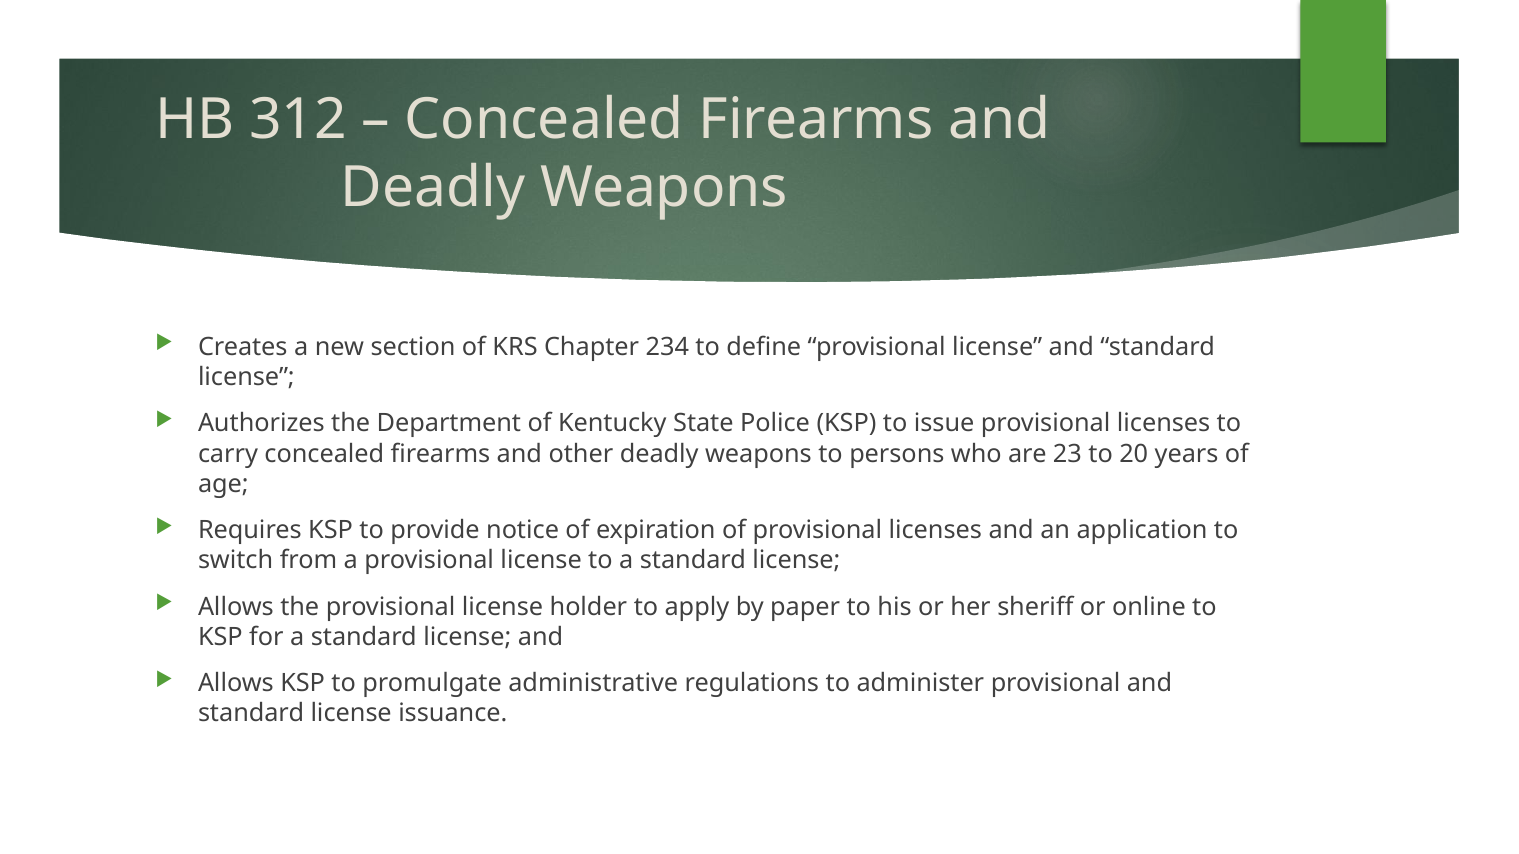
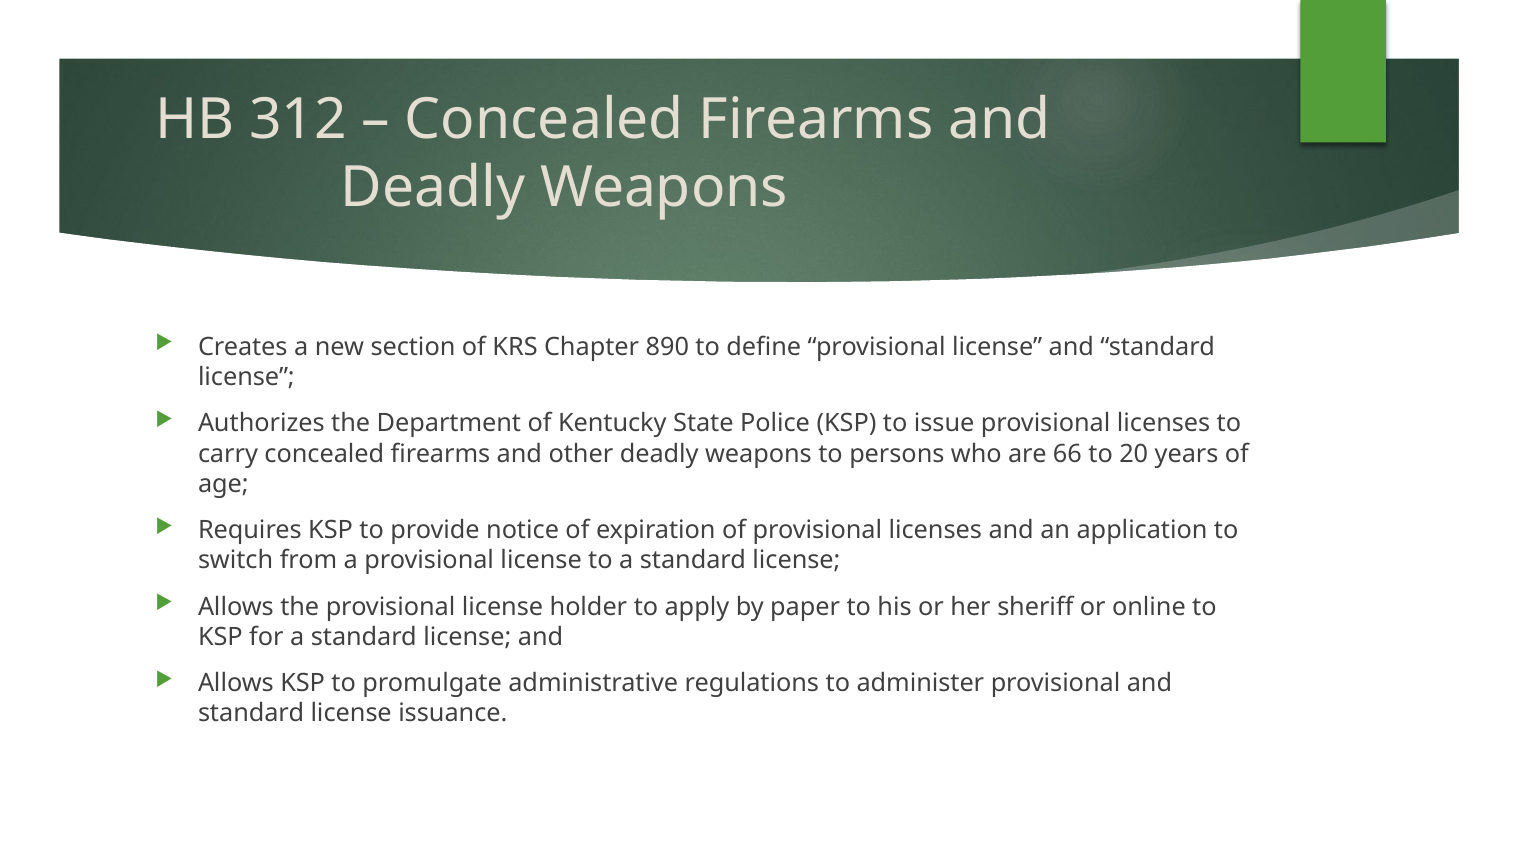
234: 234 -> 890
23: 23 -> 66
